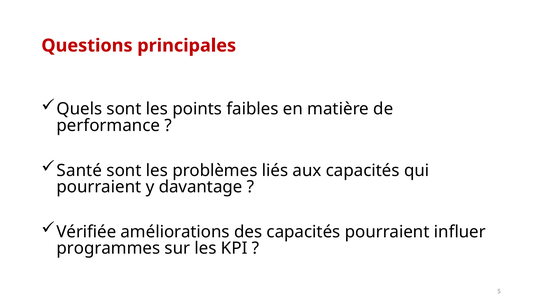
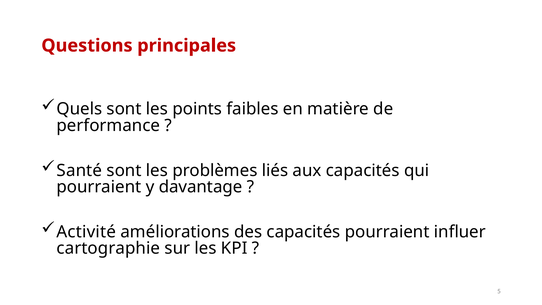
Vérifiée: Vérifiée -> Activité
programmes: programmes -> cartographie
